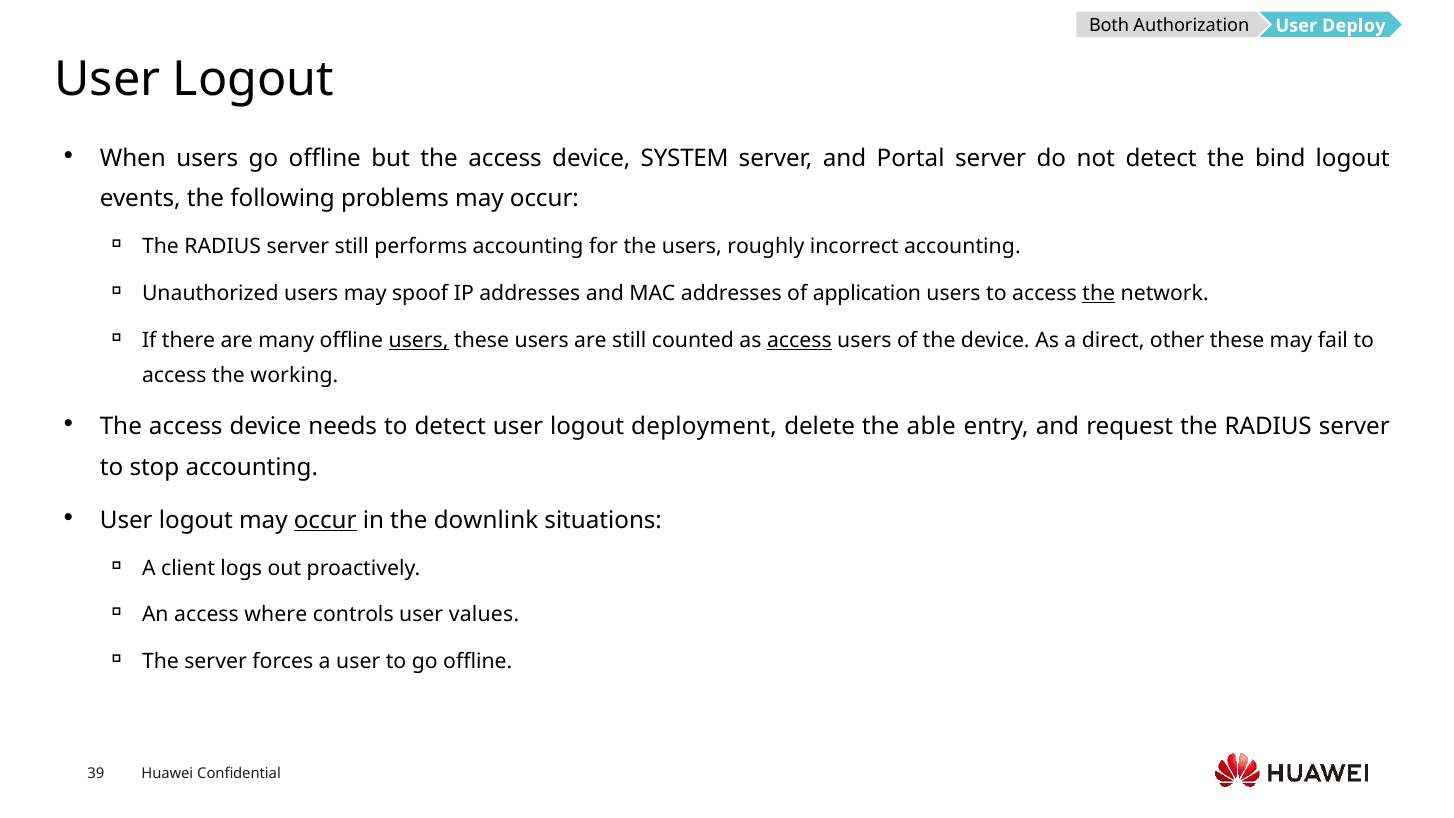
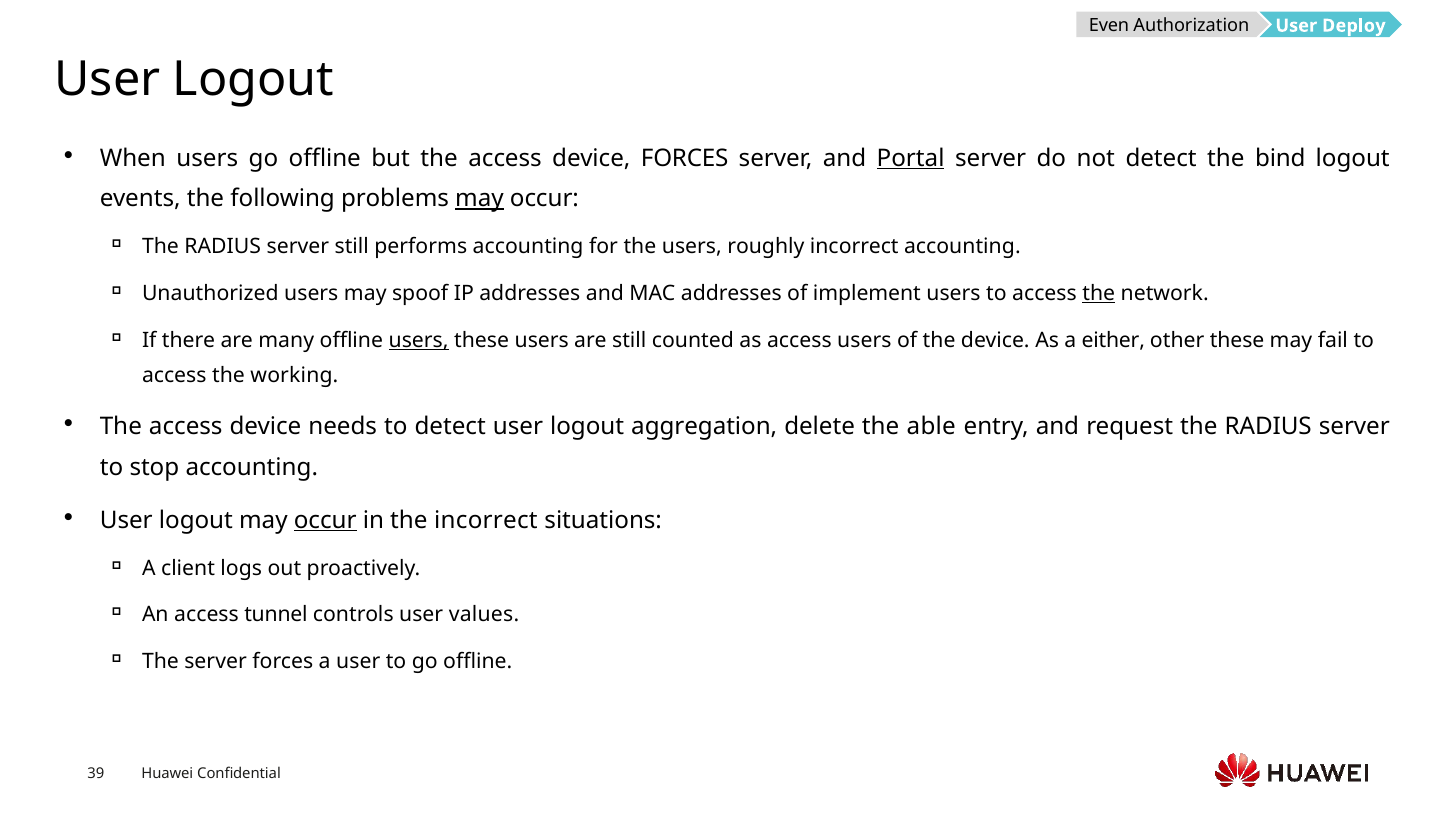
Both: Both -> Even
device SYSTEM: SYSTEM -> FORCES
Portal underline: none -> present
may at (479, 199) underline: none -> present
application: application -> implement
access at (799, 340) underline: present -> none
direct: direct -> either
deployment: deployment -> aggregation
the downlink: downlink -> incorrect
where: where -> tunnel
